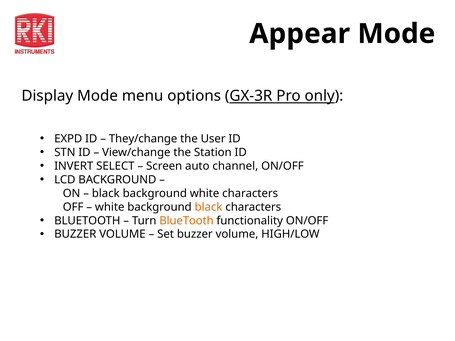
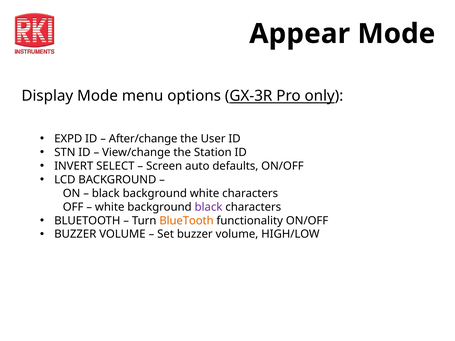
They/change: They/change -> After/change
channel: channel -> defaults
black at (209, 207) colour: orange -> purple
